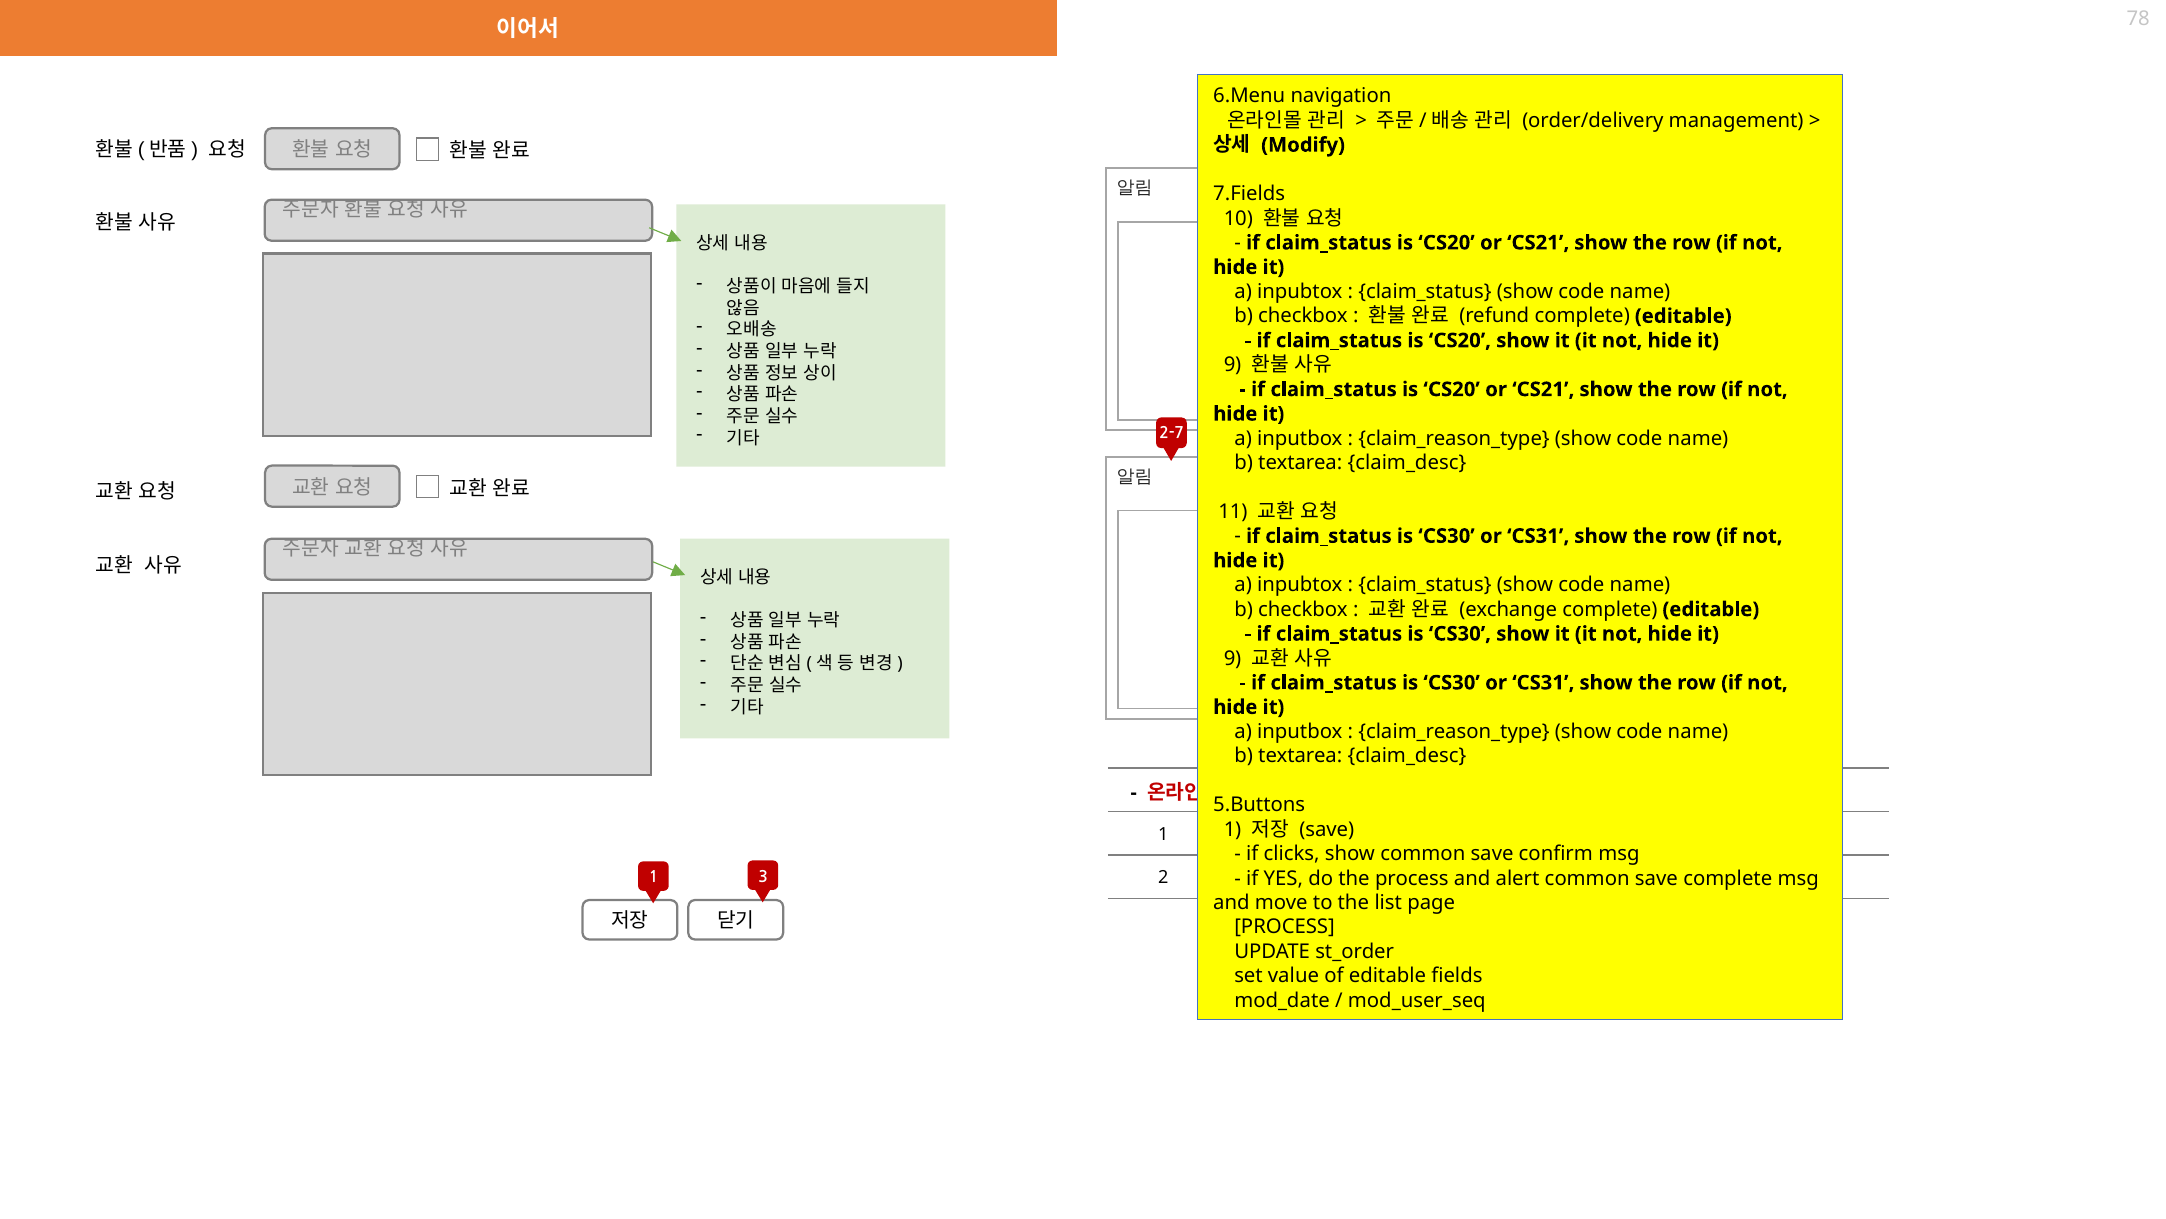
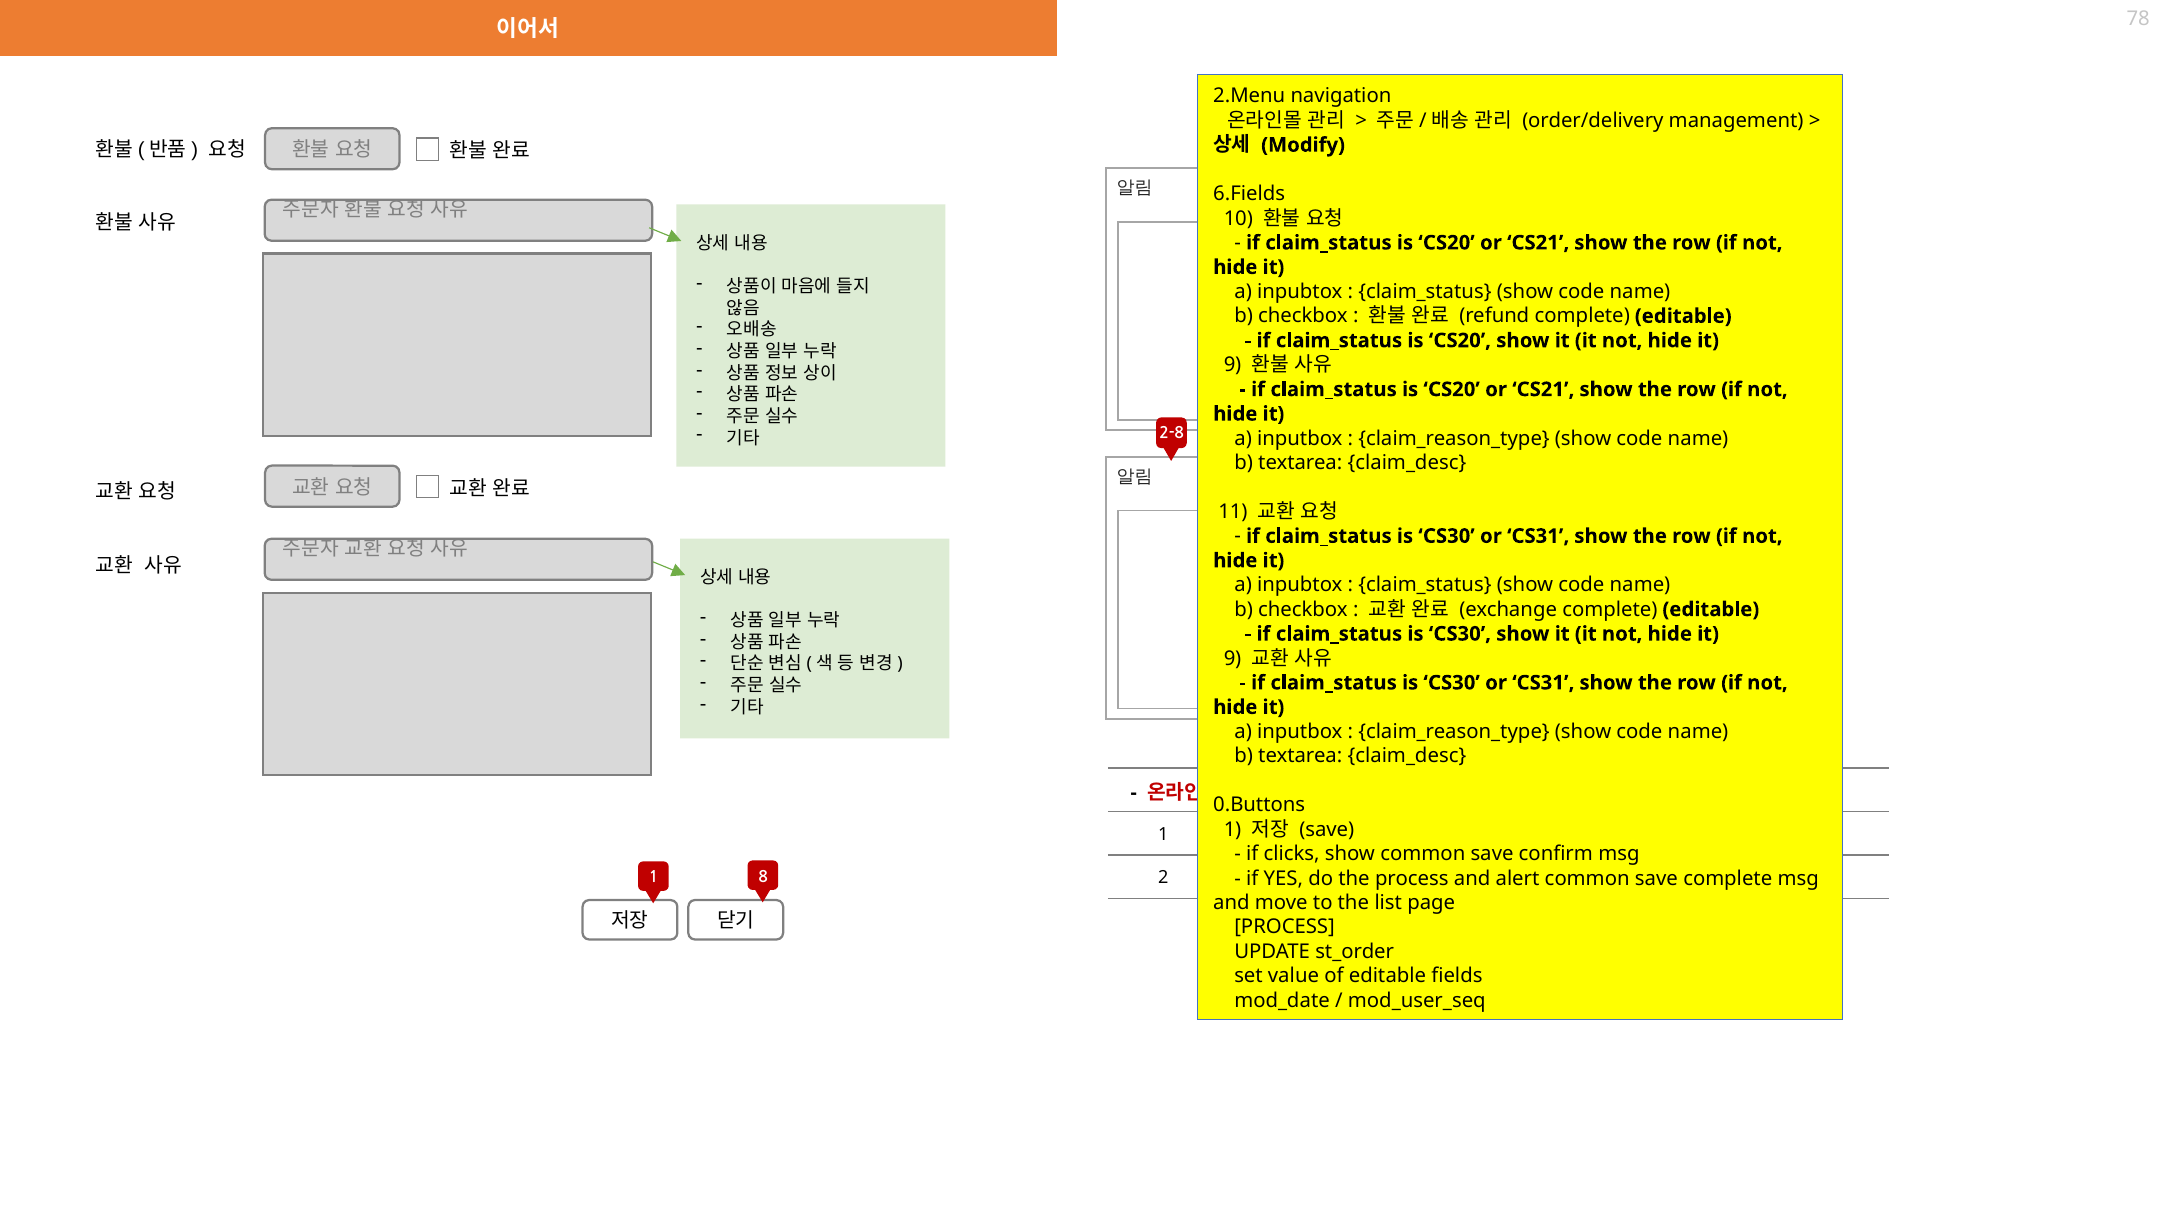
6.Menu: 6.Menu -> 2.Menu
7.Fields: 7.Fields -> 6.Fields
2-7: 2-7 -> 2-8
5.Buttons: 5.Buttons -> 0.Buttons
3: 3 -> 8
